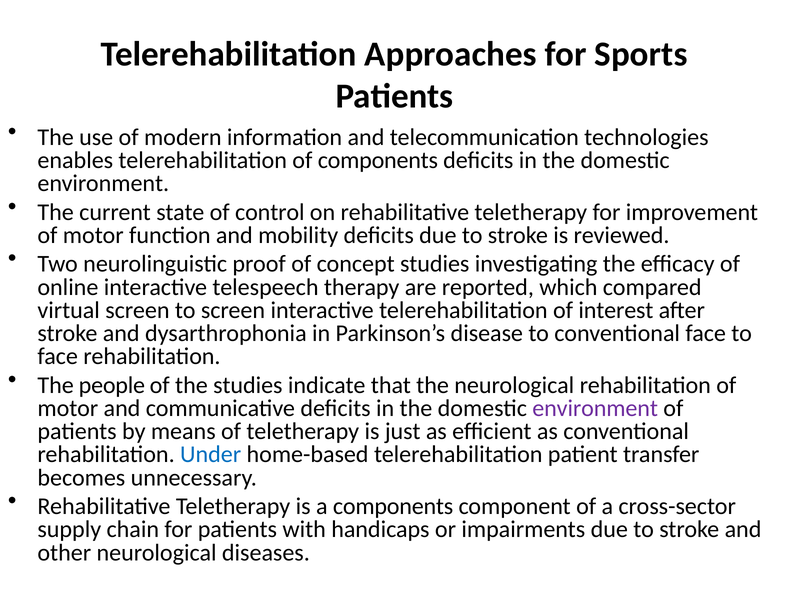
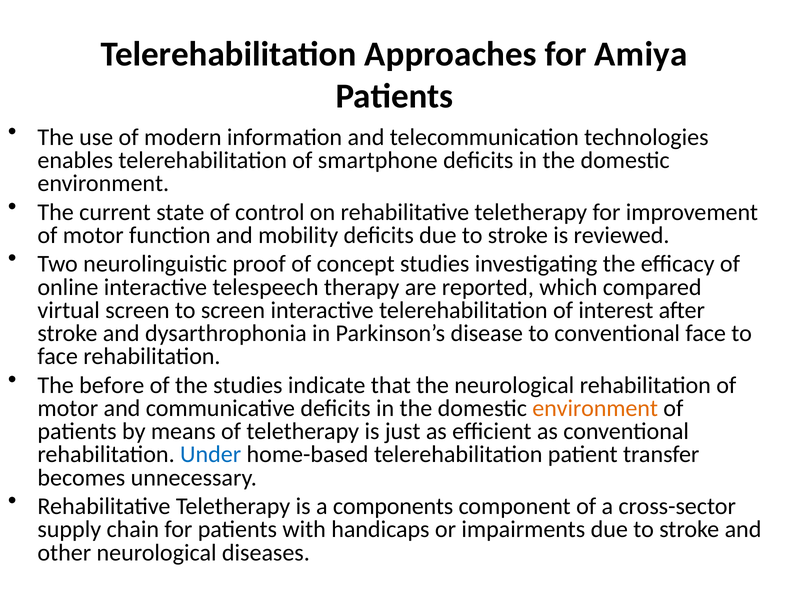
Sports: Sports -> Amiya
of components: components -> smartphone
people: people -> before
environment at (595, 409) colour: purple -> orange
